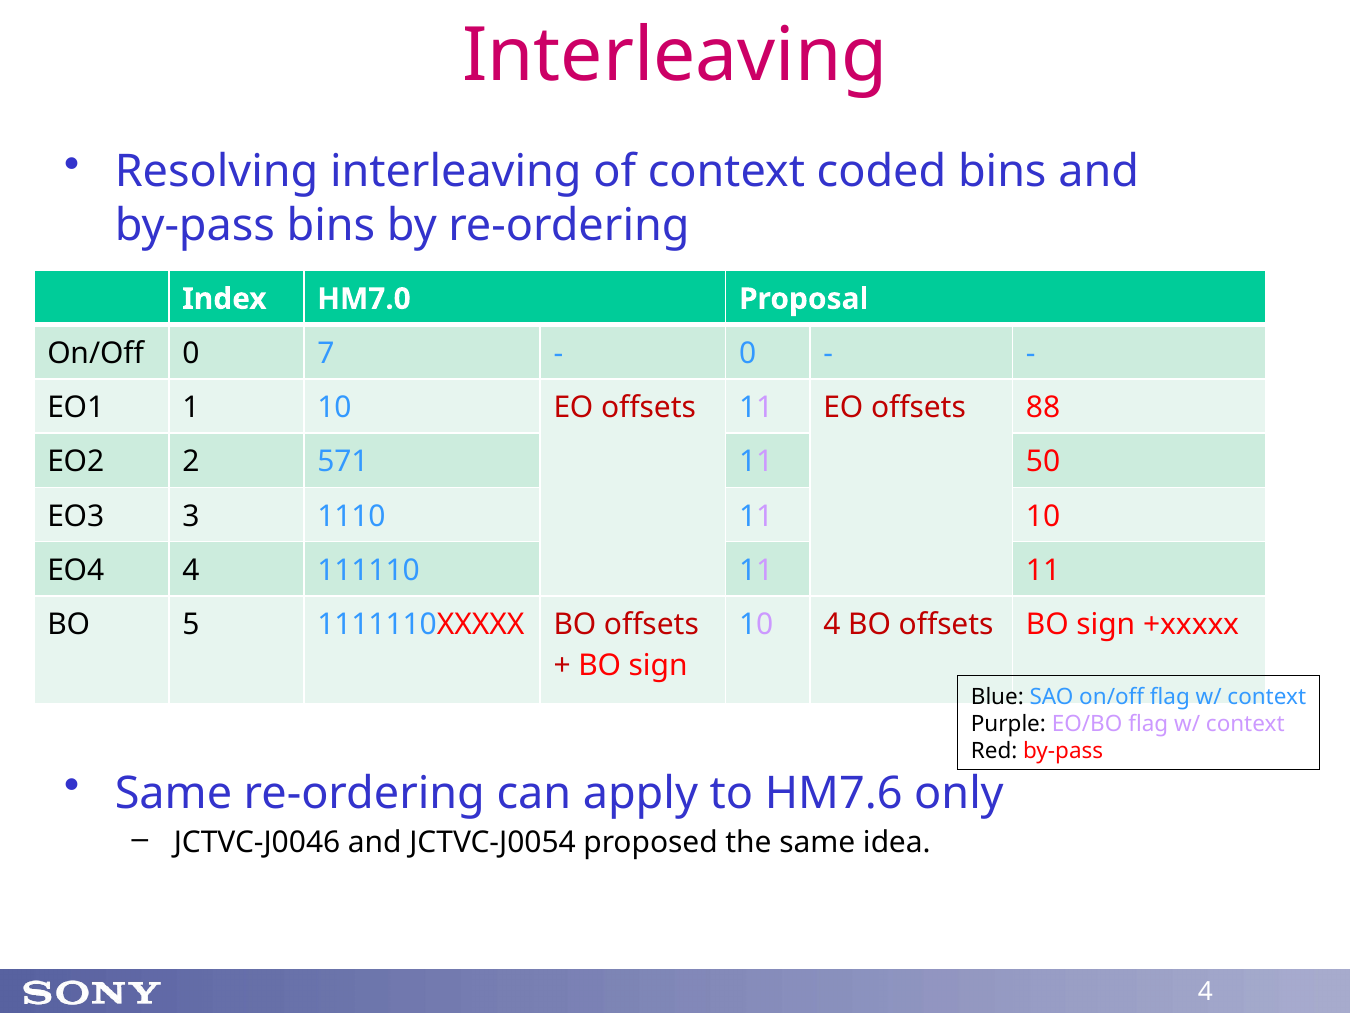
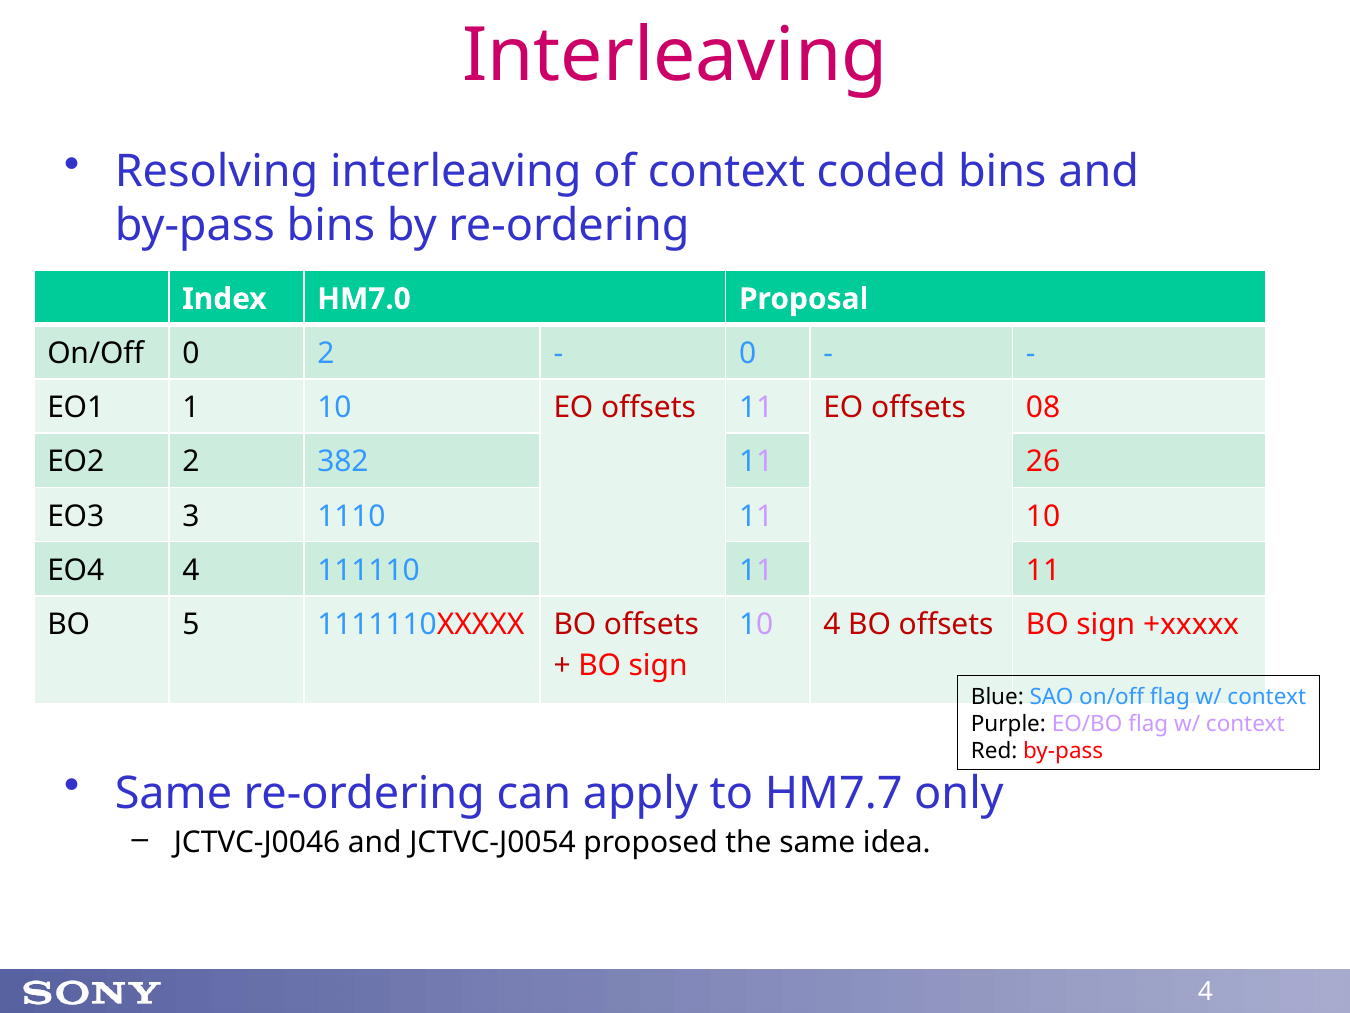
0 7: 7 -> 2
88: 88 -> 08
571: 571 -> 382
50: 50 -> 26
HM7.6: HM7.6 -> HM7.7
